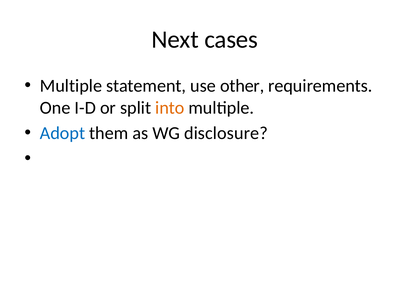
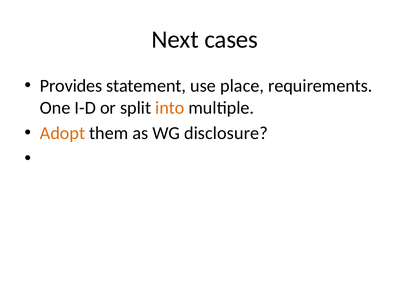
Multiple at (71, 86): Multiple -> Provides
other: other -> place
Adopt colour: blue -> orange
